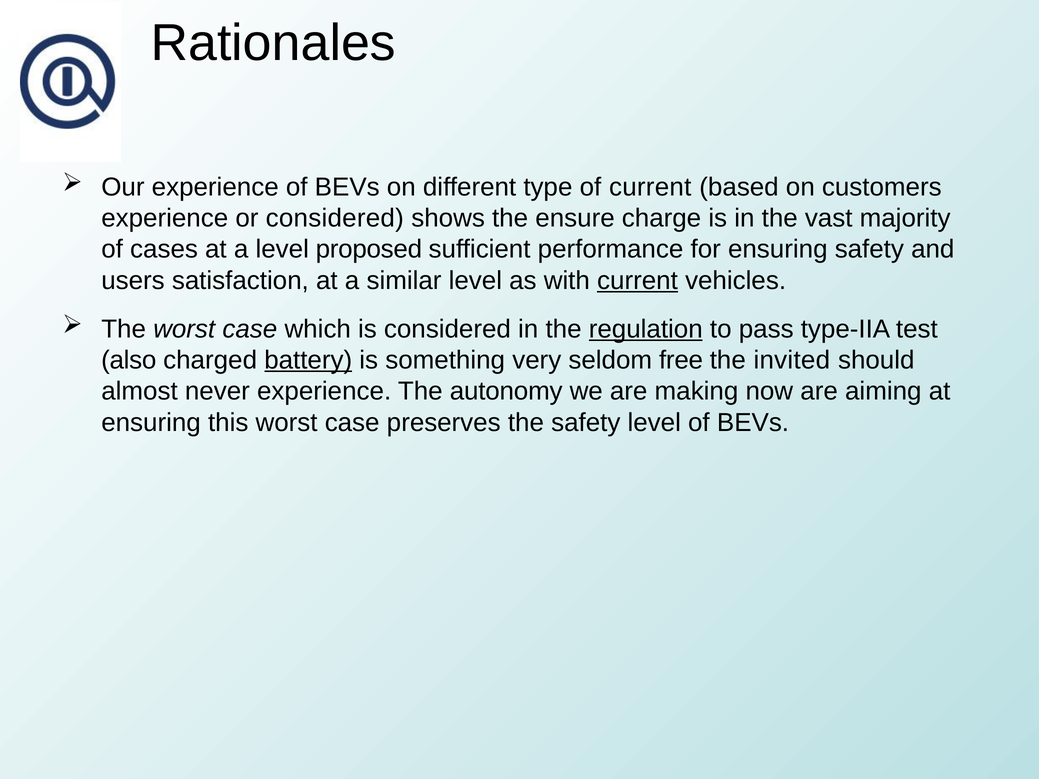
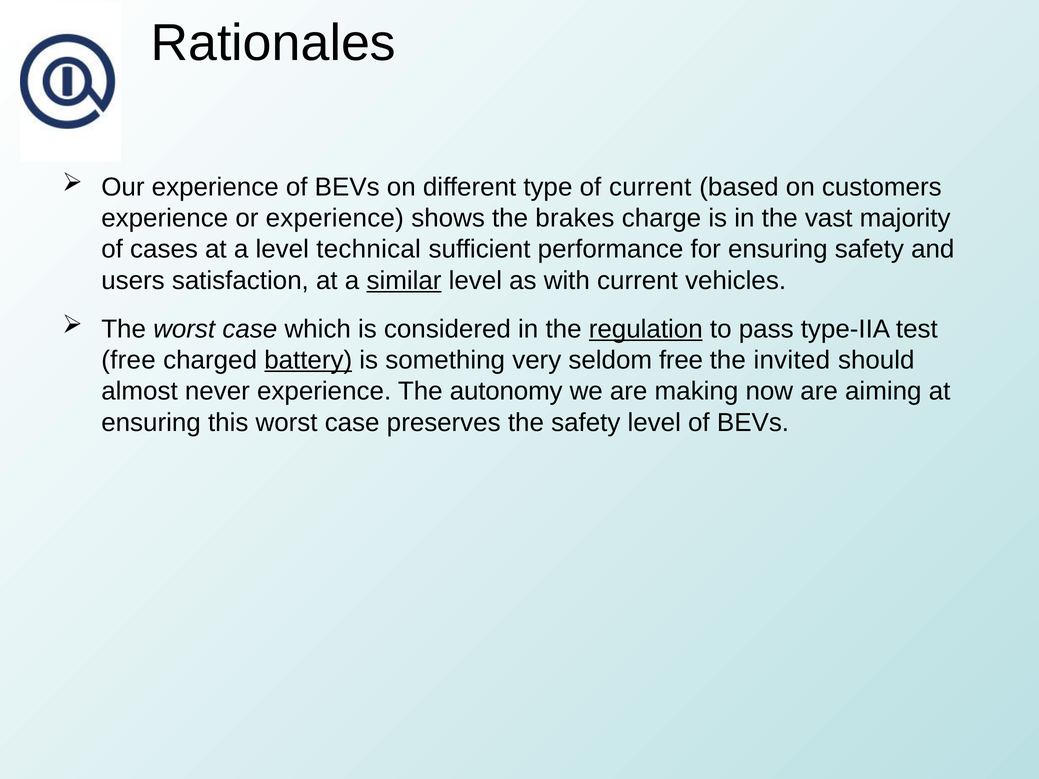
or considered: considered -> experience
ensure: ensure -> brakes
proposed: proposed -> technical
similar underline: none -> present
current at (637, 281) underline: present -> none
also at (129, 360): also -> free
